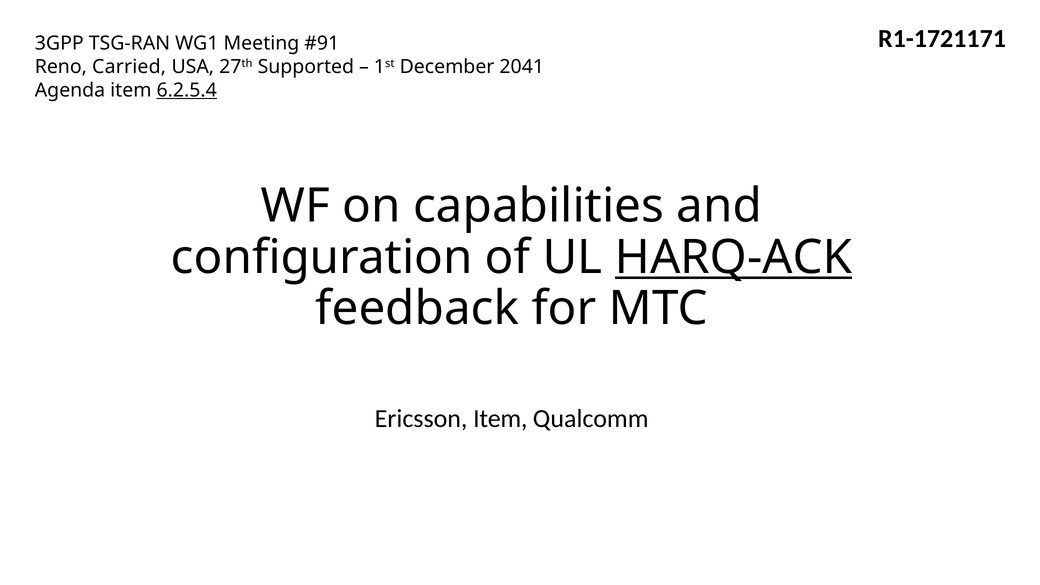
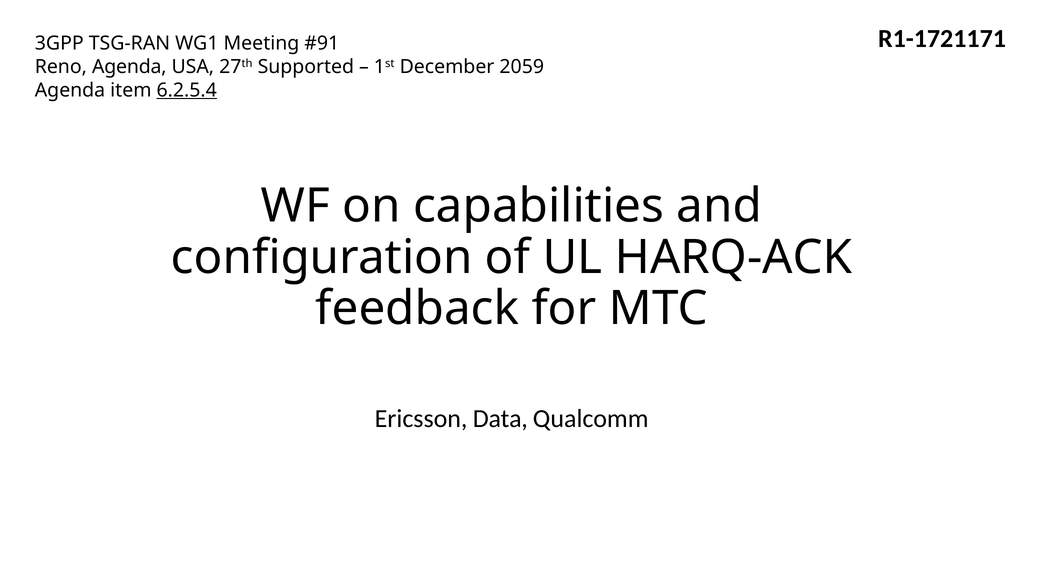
Reno Carried: Carried -> Agenda
2041: 2041 -> 2059
HARQ-ACK underline: present -> none
Ericsson Item: Item -> Data
